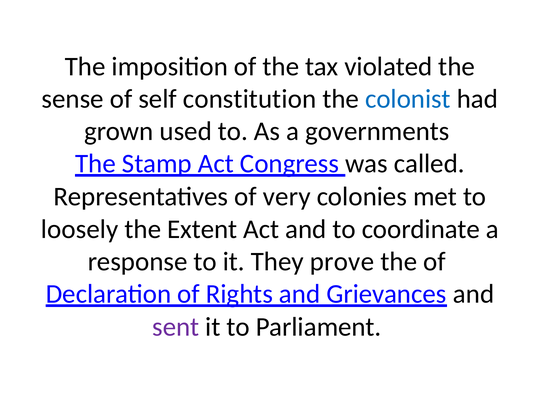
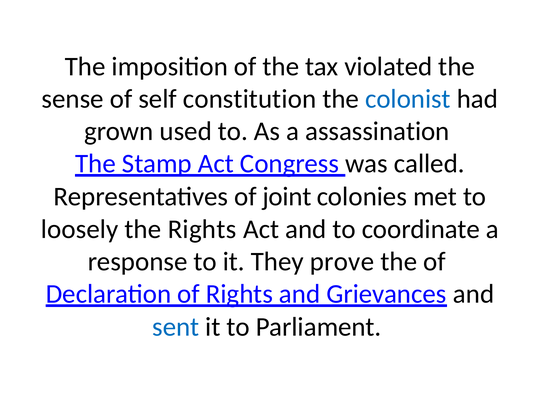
governments: governments -> assassination
very: very -> joint
the Extent: Extent -> Rights
sent colour: purple -> blue
